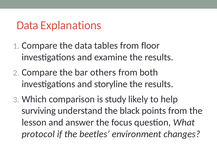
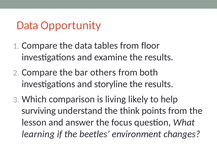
Explanations: Explanations -> Opportunity
study: study -> living
black: black -> think
protocol: protocol -> learning
